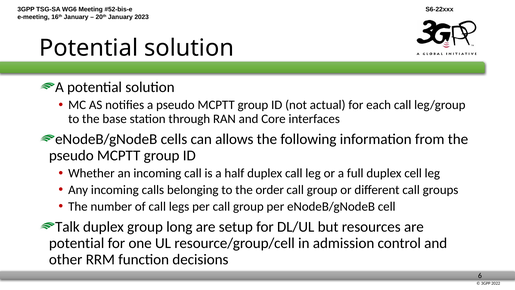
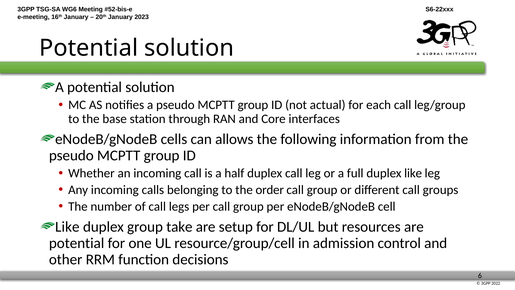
duplex cell: cell -> like
Talk at (67, 227): Talk -> Like
long: long -> take
